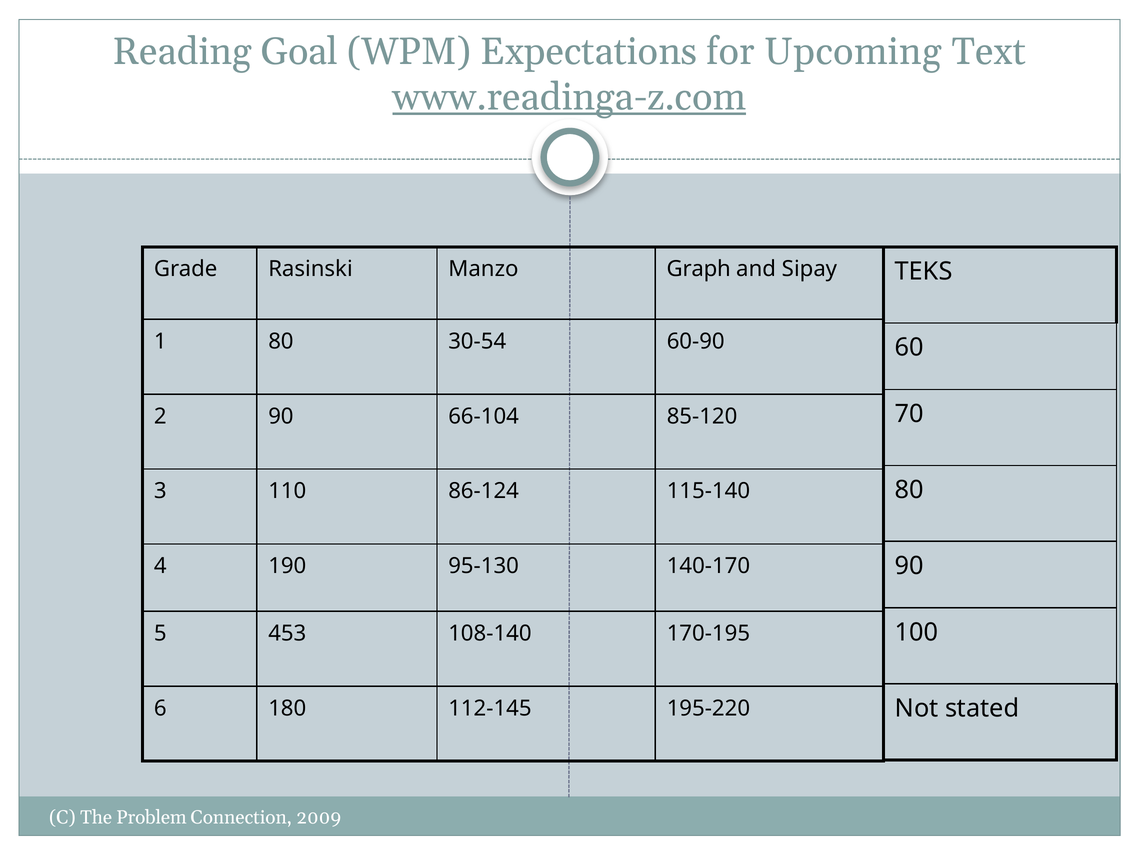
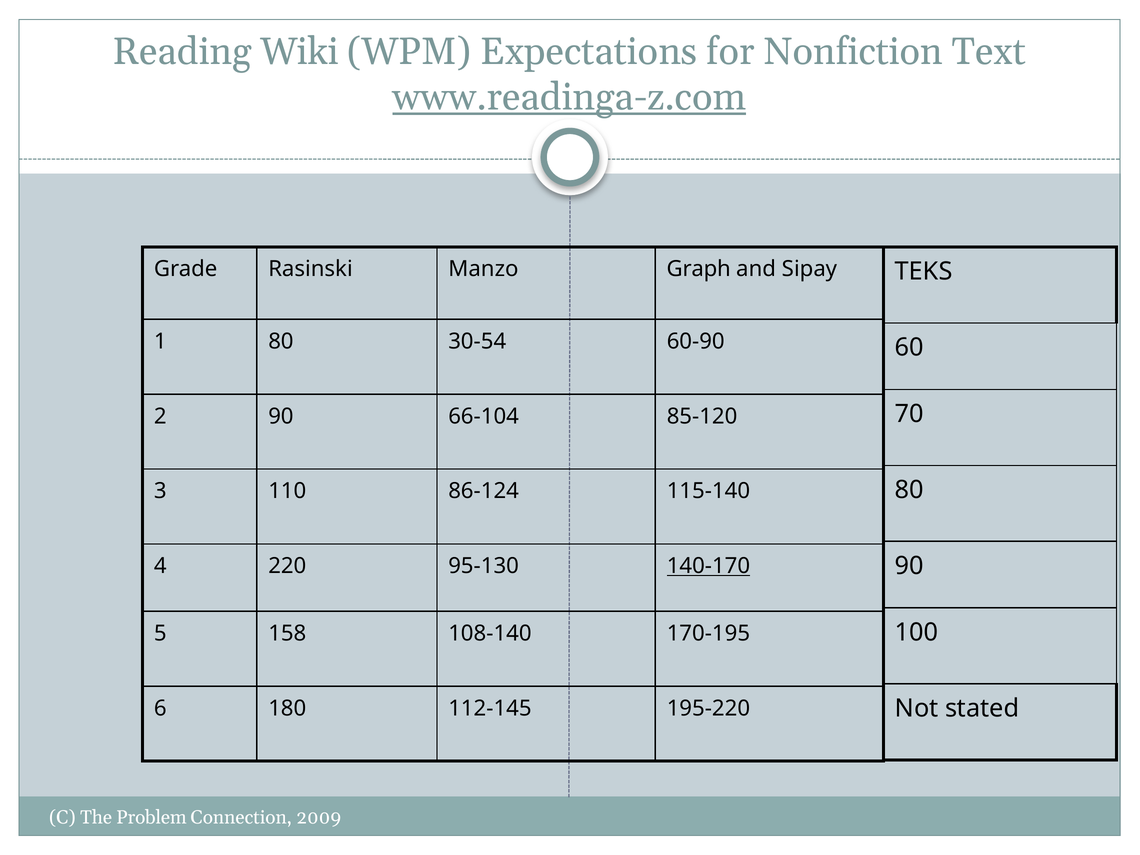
Goal: Goal -> Wiki
Upcoming: Upcoming -> Nonfiction
190: 190 -> 220
140-170 underline: none -> present
453: 453 -> 158
